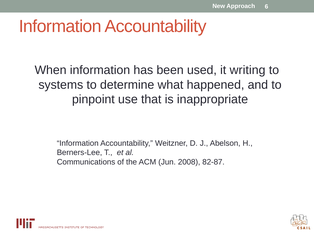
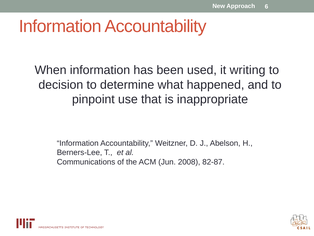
systems: systems -> decision
